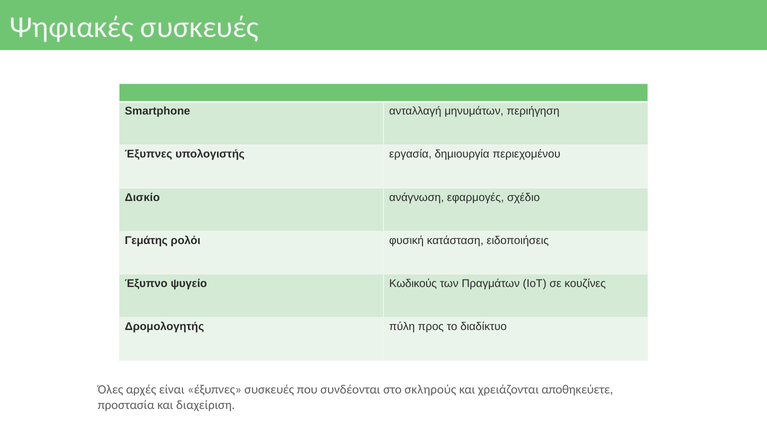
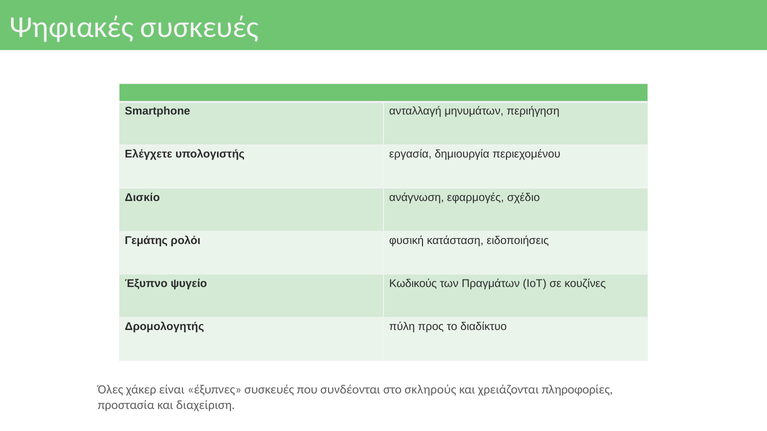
Έξυπνες at (149, 154): Έξυπνες -> Ελέγχετε
αρχές: αρχές -> χάκερ
αποθηκεύετε: αποθηκεύετε -> πληροφορίες
